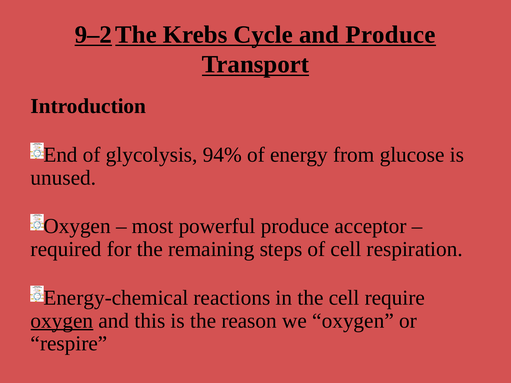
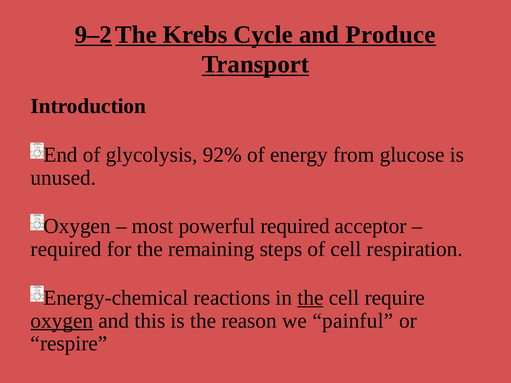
94%: 94% -> 92%
powerful produce: produce -> required
the at (310, 298) underline: none -> present
we oxygen: oxygen -> painful
